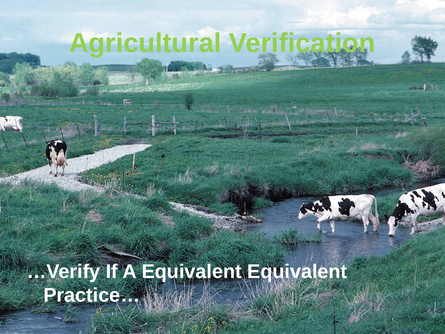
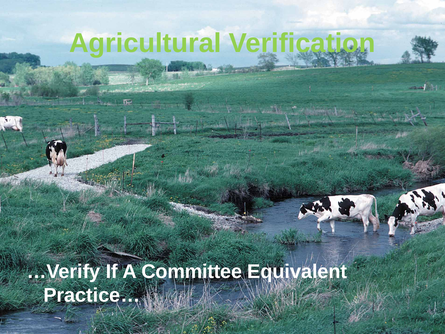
A Equivalent: Equivalent -> Committee
